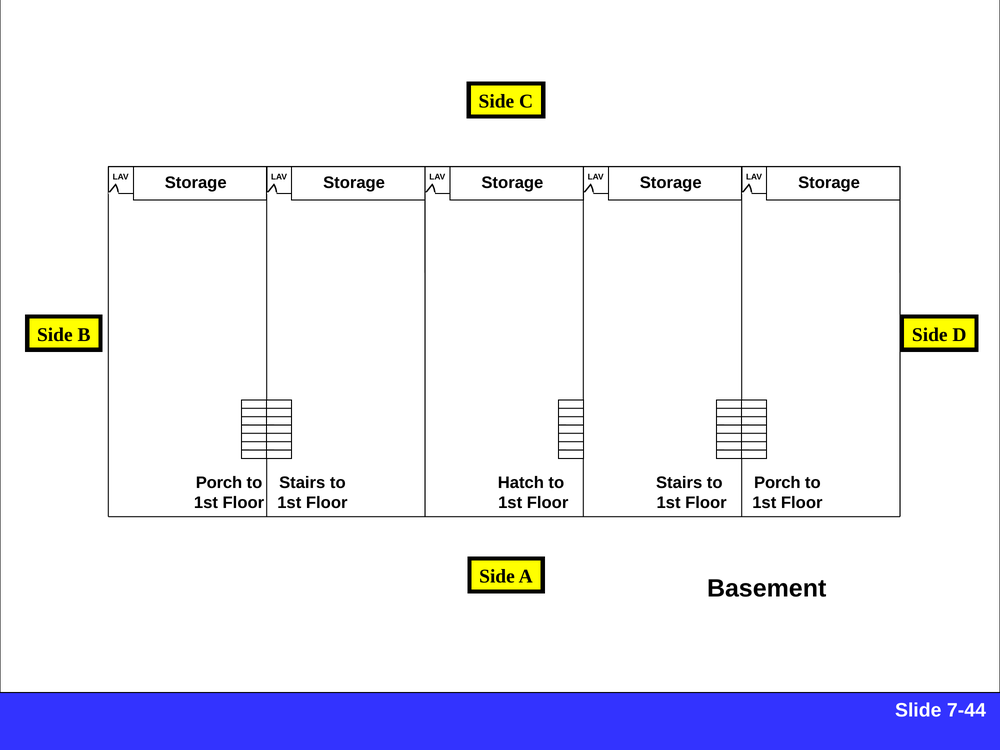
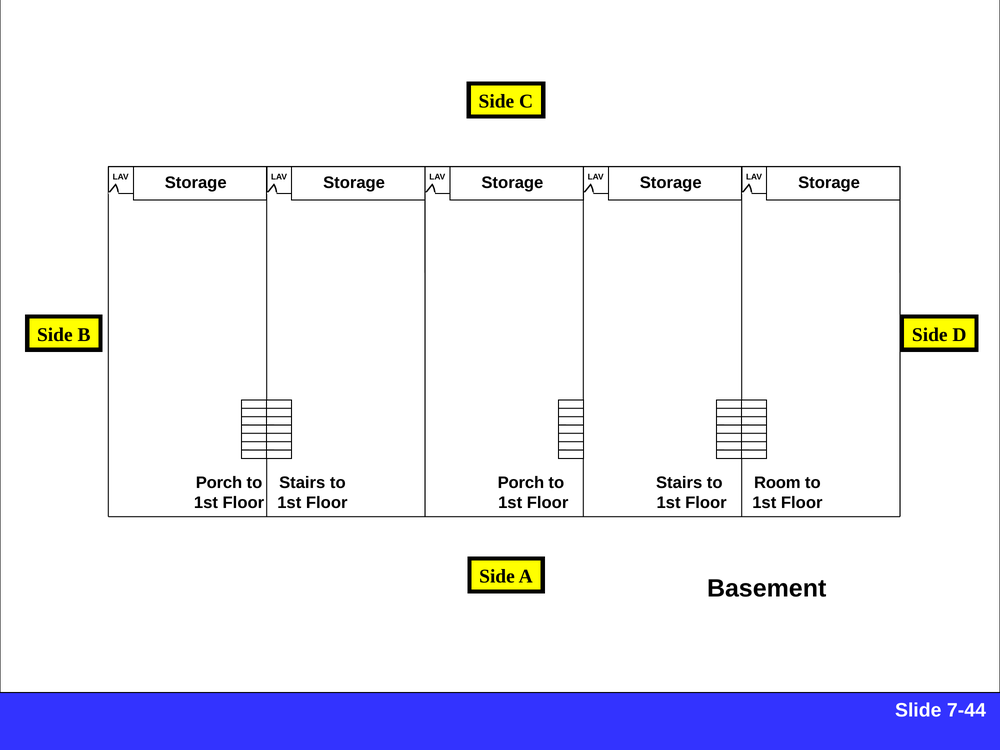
Hatch at (521, 483): Hatch -> Porch
Porch at (777, 483): Porch -> Room
